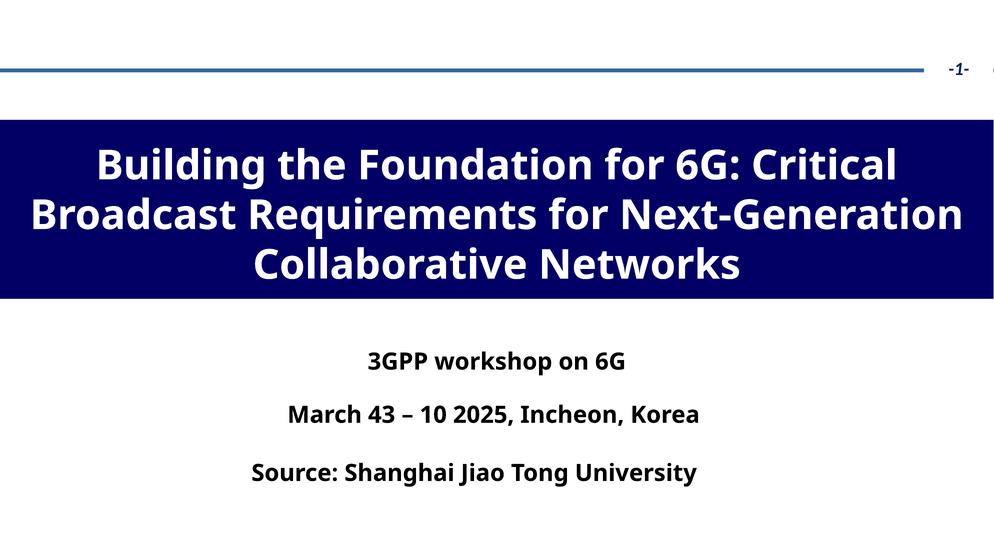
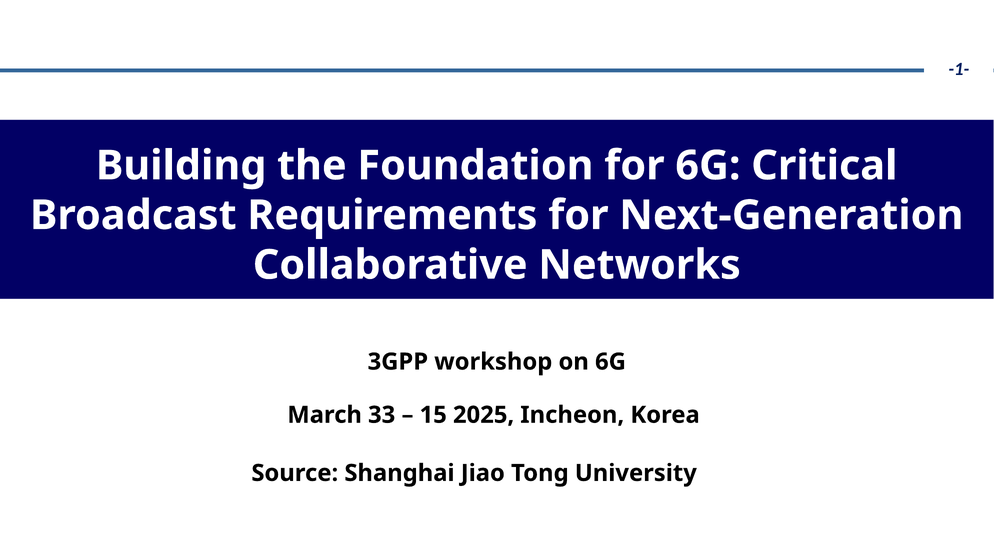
43: 43 -> 33
10: 10 -> 15
